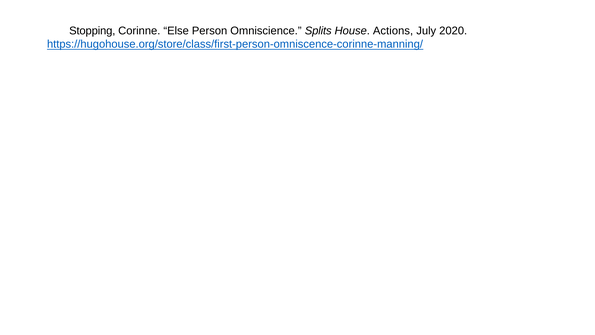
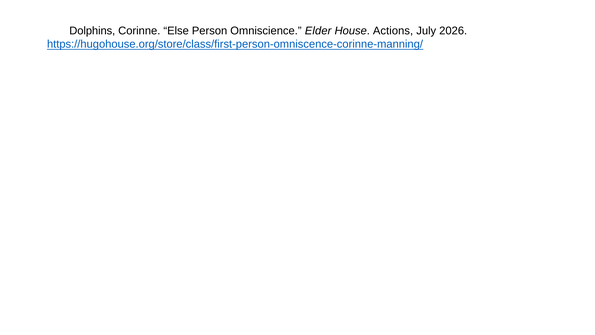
Stopping: Stopping -> Dolphins
Splits: Splits -> Elder
2020: 2020 -> 2026
